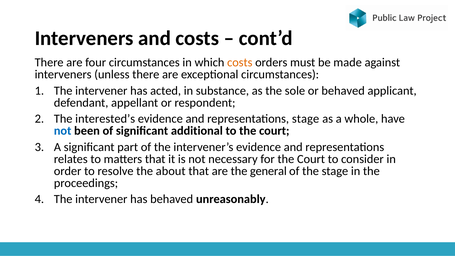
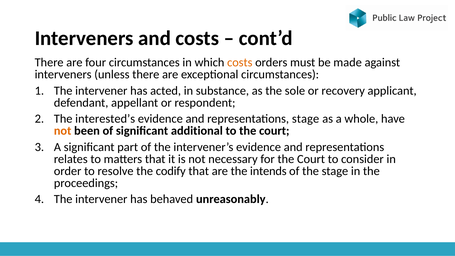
or behaved: behaved -> recovery
not at (63, 131) colour: blue -> orange
about: about -> codify
general: general -> intends
